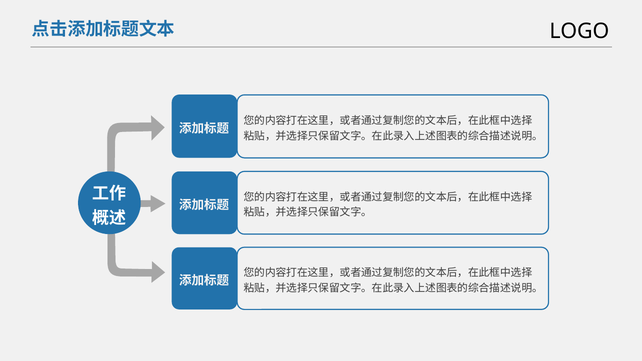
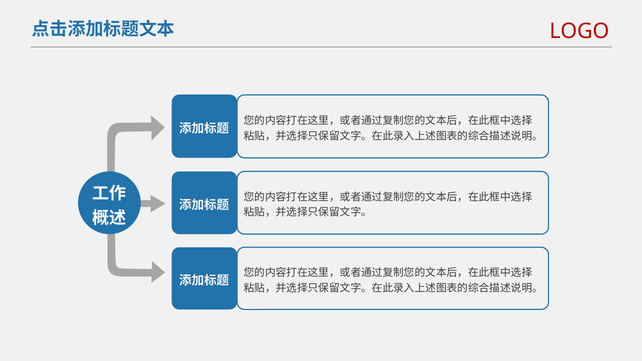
LOGO colour: black -> red
